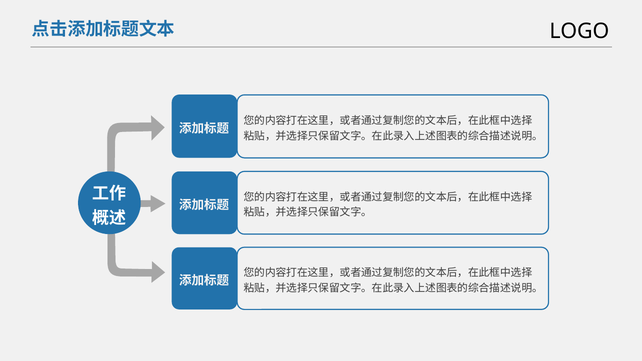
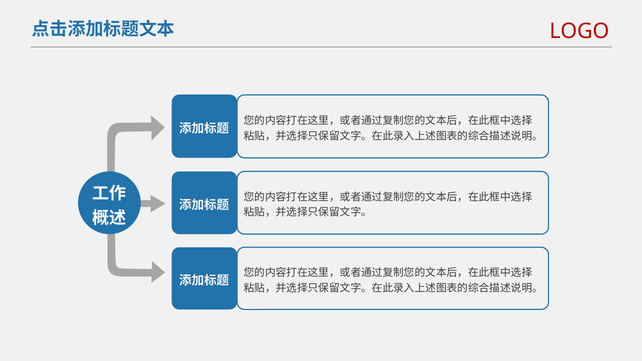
LOGO colour: black -> red
